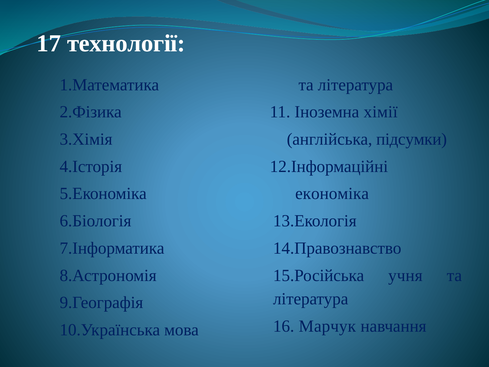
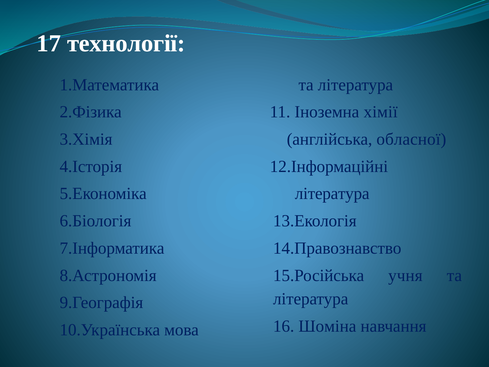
підсумки: підсумки -> обласної
економіка at (332, 194): економіка -> література
Марчук: Марчук -> Шоміна
